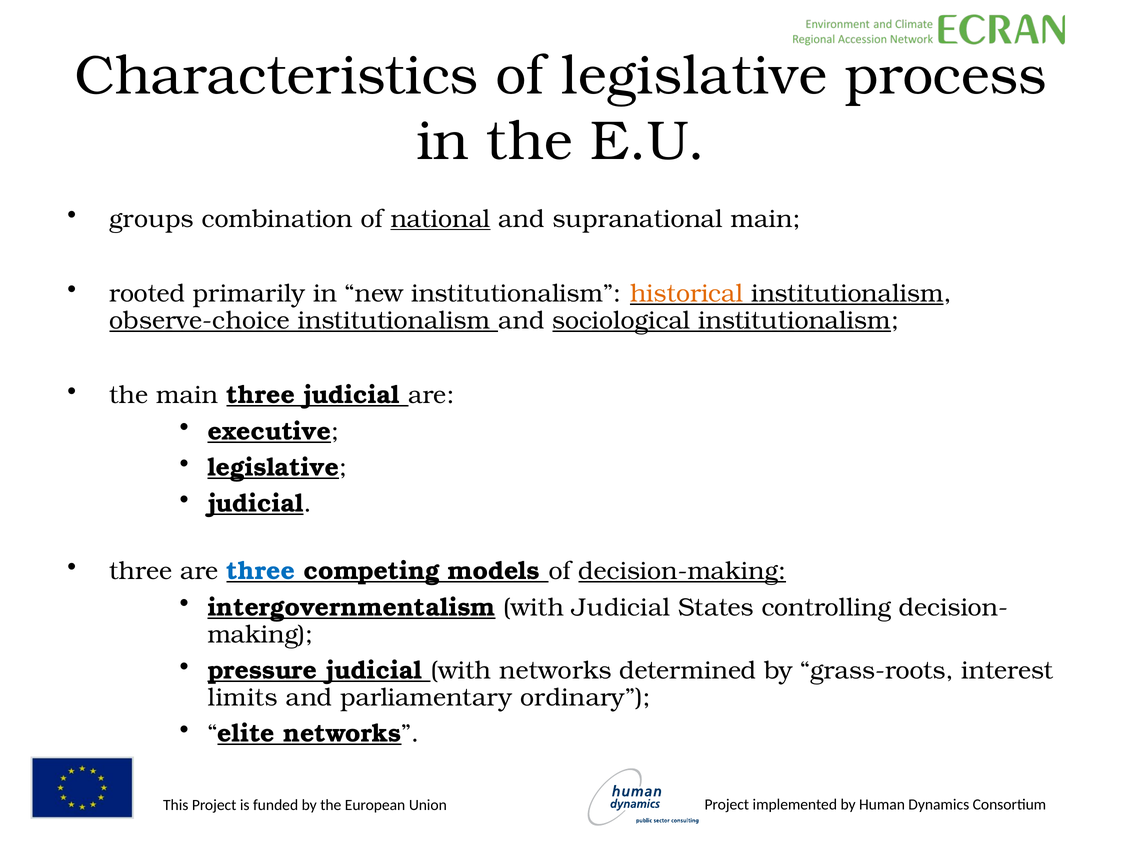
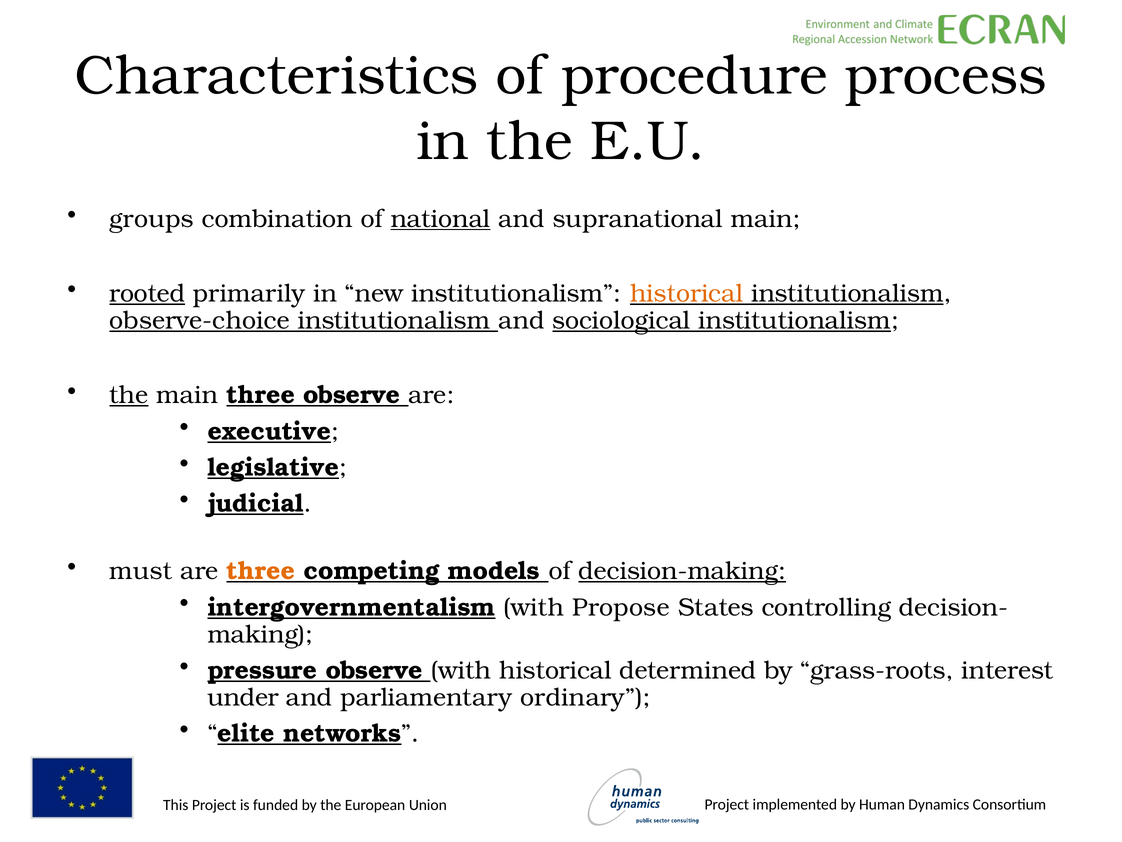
of legislative: legislative -> procedure
rooted underline: none -> present
the at (129, 395) underline: none -> present
three judicial: judicial -> observe
three at (141, 571): three -> must
three at (261, 571) colour: blue -> orange
with Judicial: Judicial -> Propose
pressure judicial: judicial -> observe
with networks: networks -> historical
limits: limits -> under
